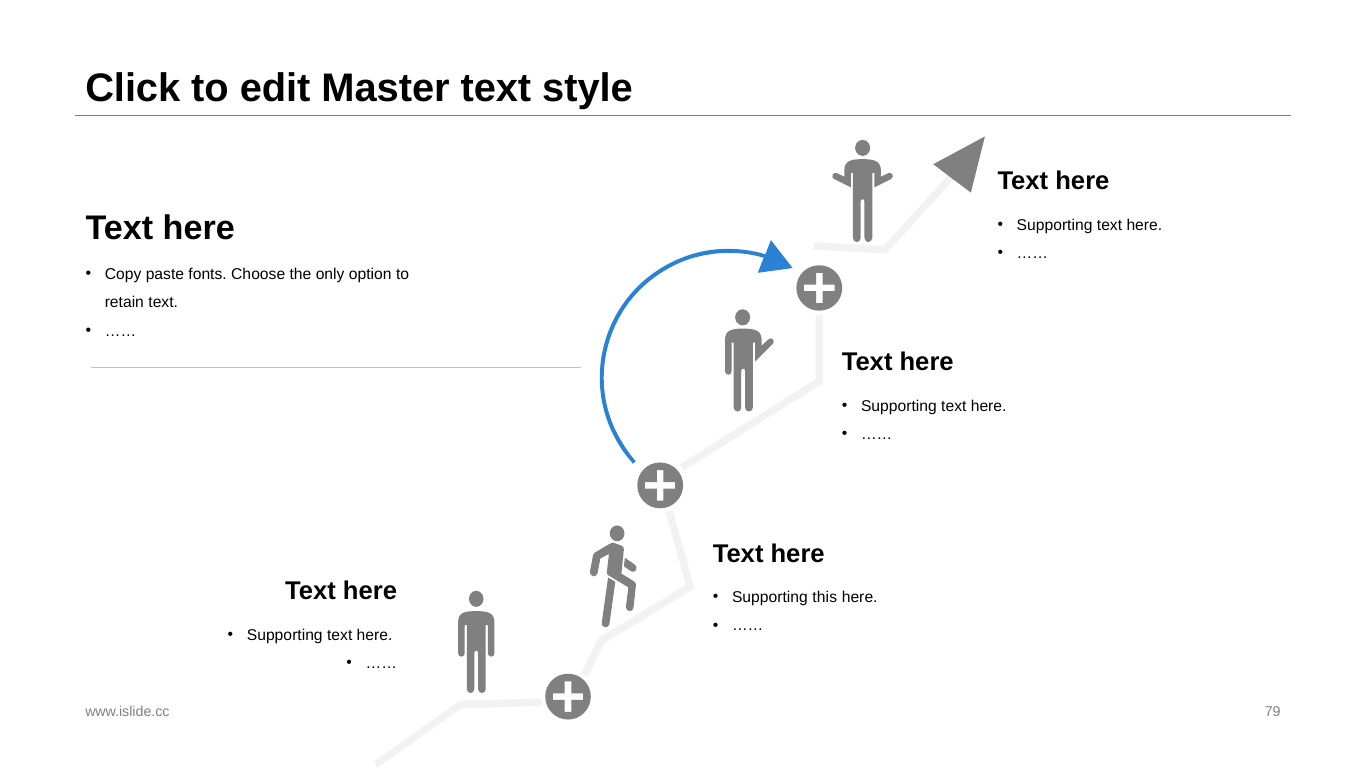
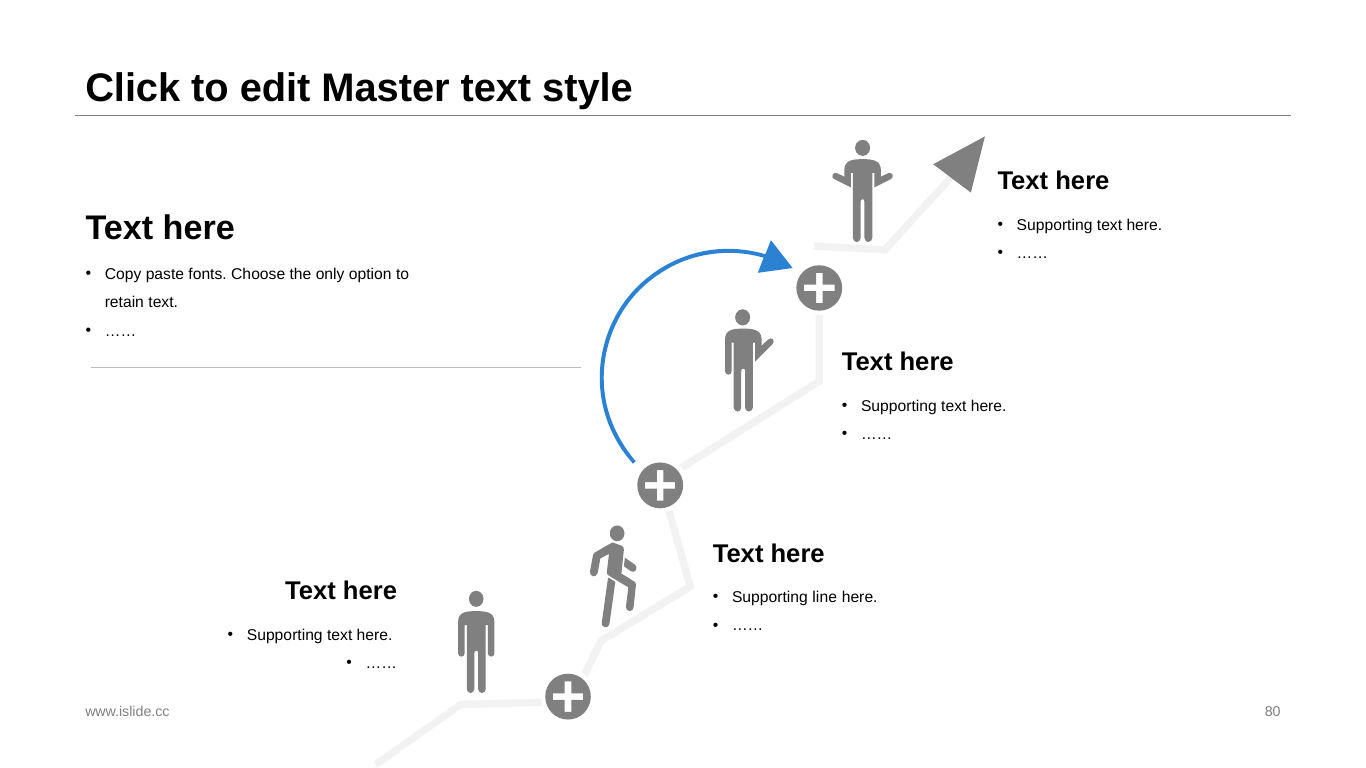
this: this -> line
79: 79 -> 80
